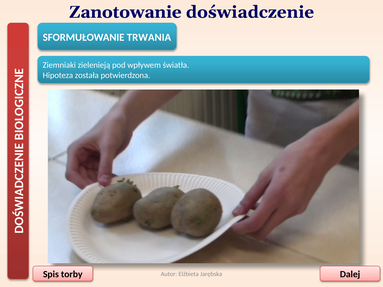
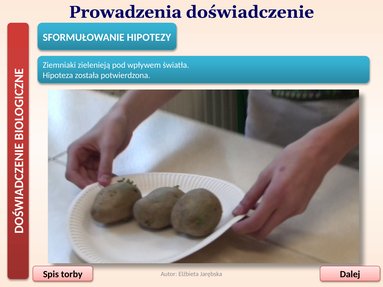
Zanotowanie: Zanotowanie -> Prowadzenia
TRWANIA: TRWANIA -> HIPOTEZY
